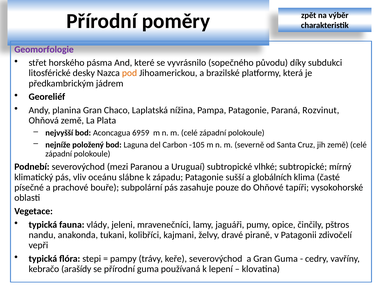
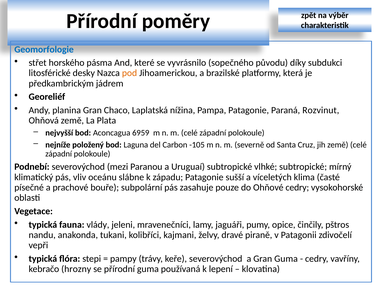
Geomorfologie colour: purple -> blue
globálních: globálních -> víceletých
Ohňové tapíři: tapíři -> cedry
arašídy: arašídy -> hrozny
